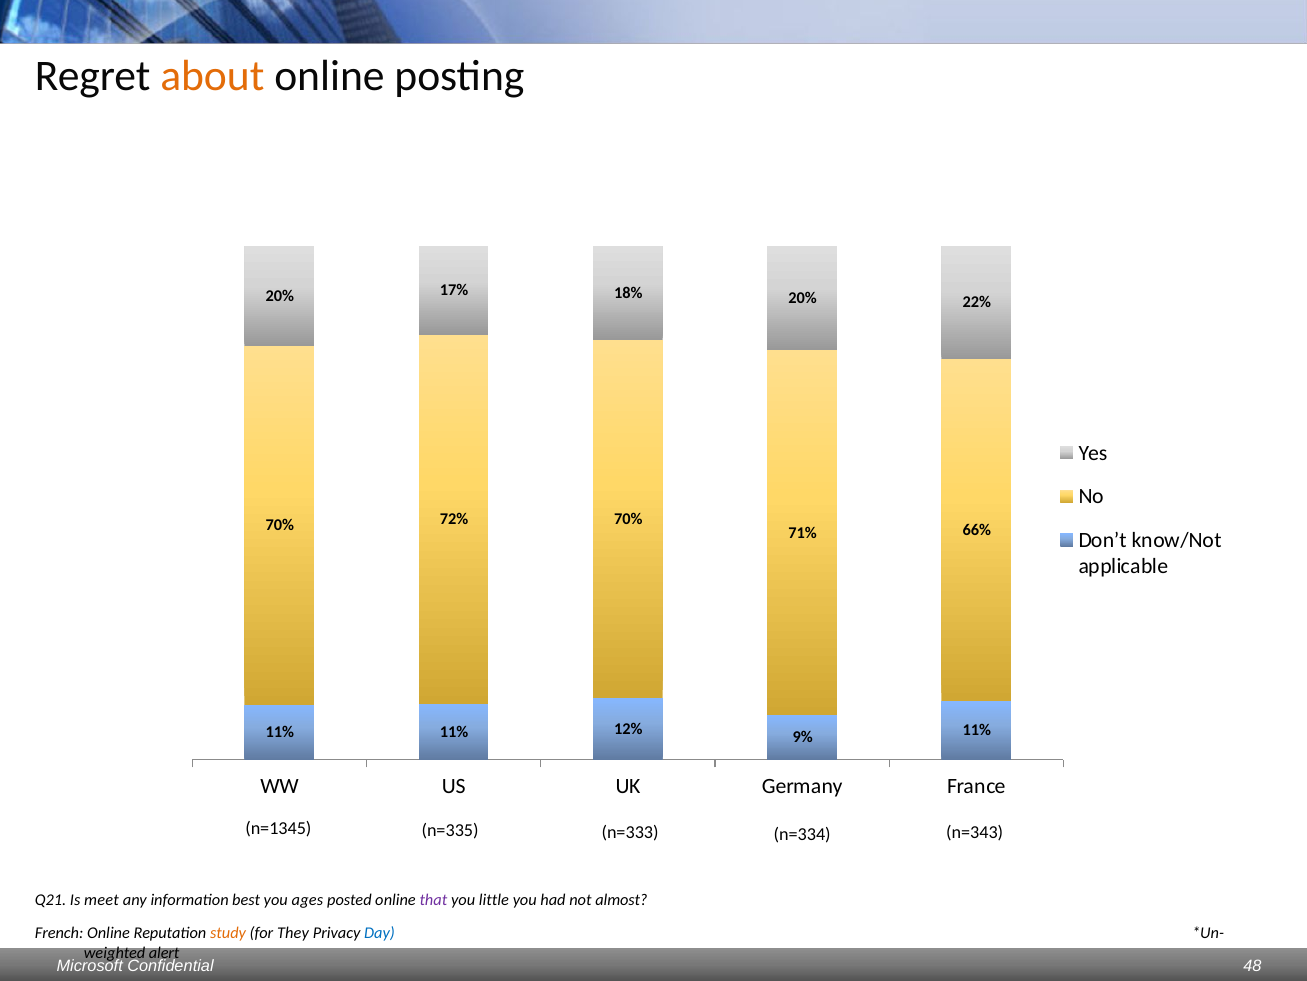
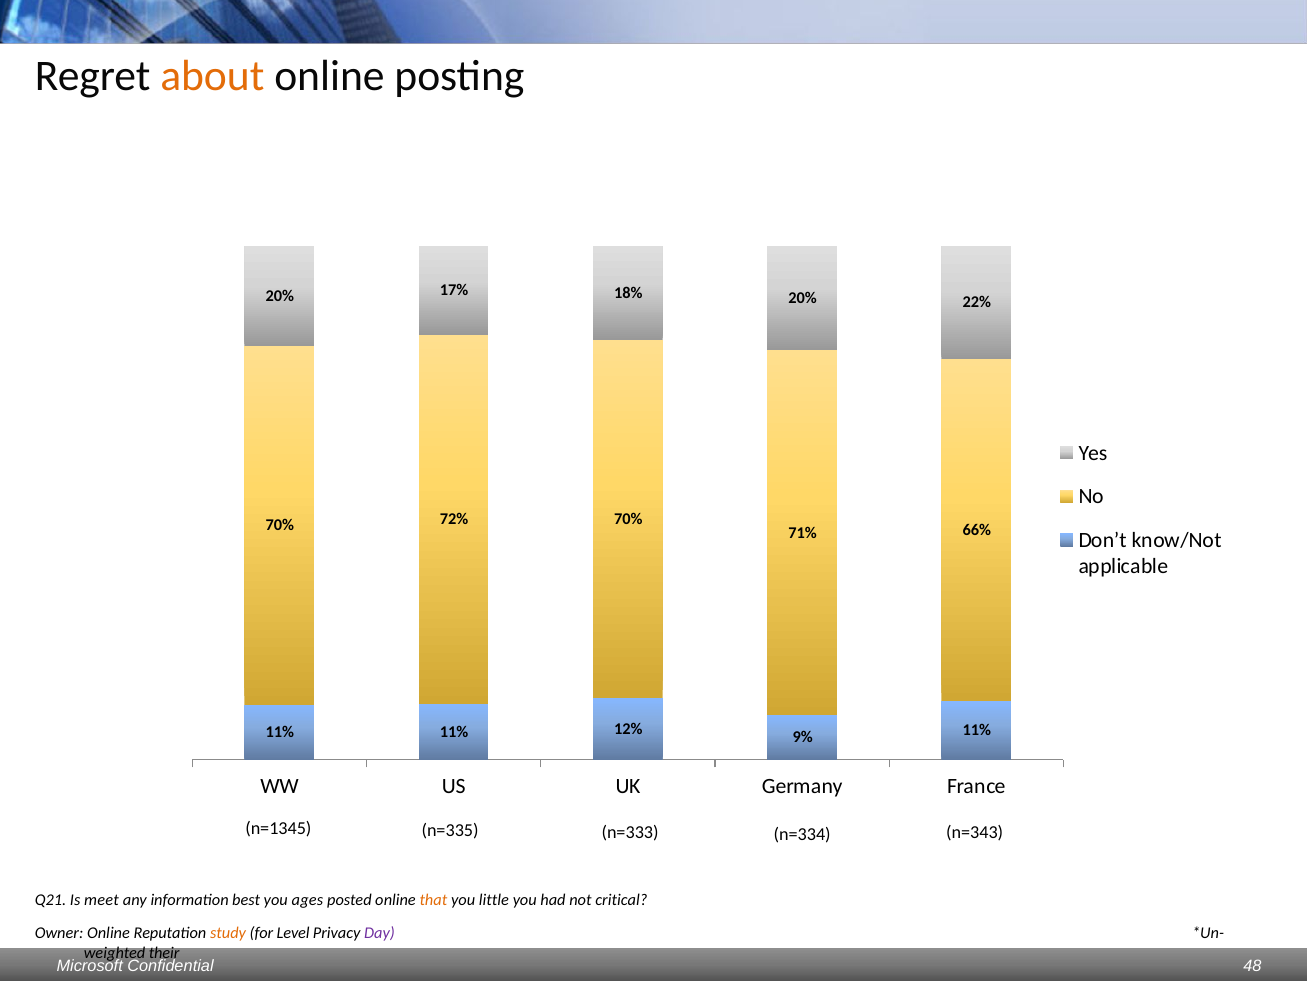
that colour: purple -> orange
almost: almost -> critical
French: French -> Owner
They: They -> Level
Day colour: blue -> purple
alert: alert -> their
